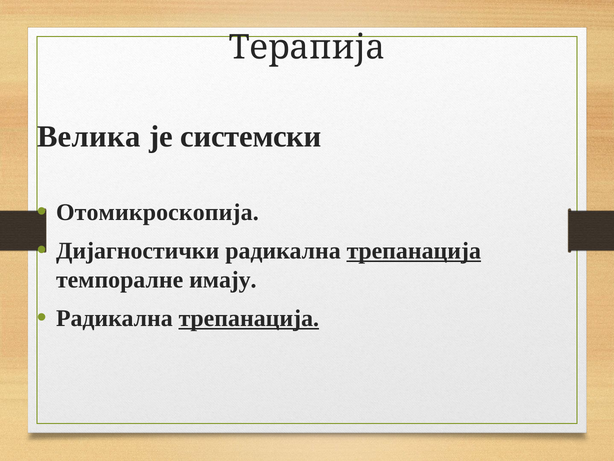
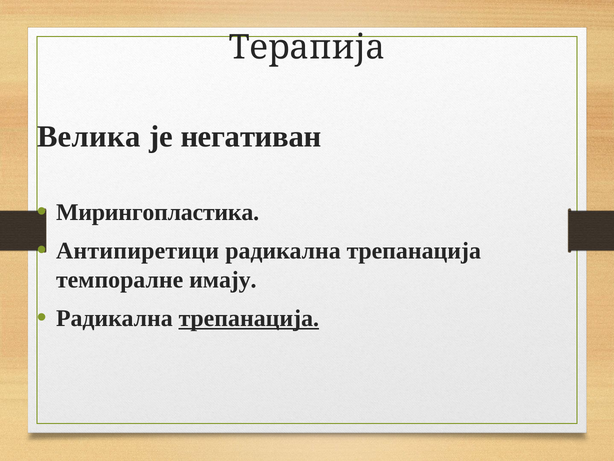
системски: системски -> негативан
Отомикроскопија: Отомикроскопија -> Мирингопластика
Дијагностички: Дијагностички -> Антипиретици
трепанација at (414, 251) underline: present -> none
